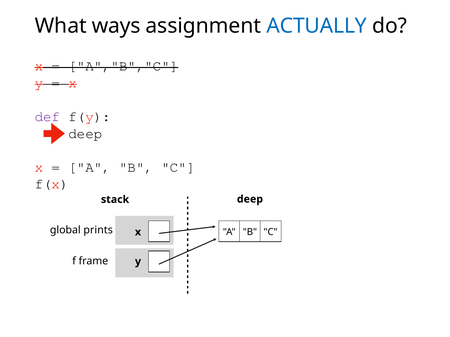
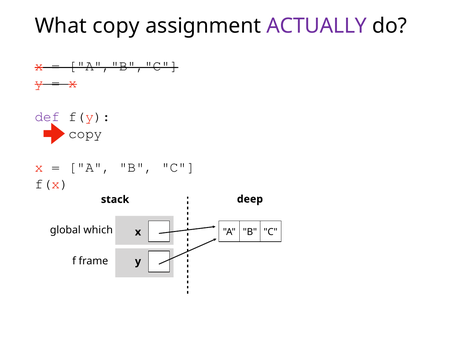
What ways: ways -> copy
ACTUALLY colour: blue -> purple
deep at (85, 134): deep -> copy
prints: prints -> which
